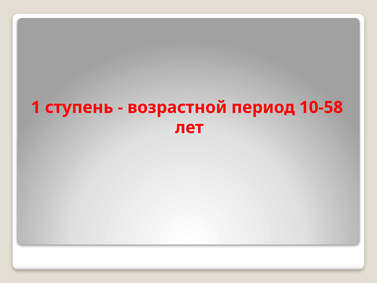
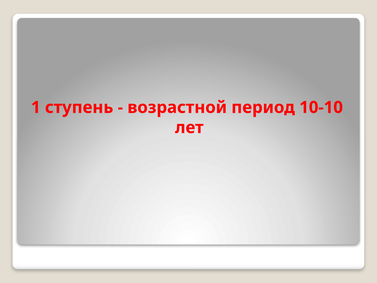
10-58: 10-58 -> 10-10
